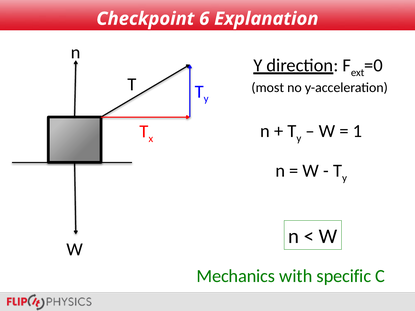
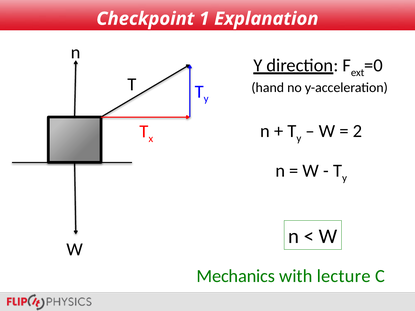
6: 6 -> 1
most: most -> hand
1: 1 -> 2
specific: specific -> lecture
